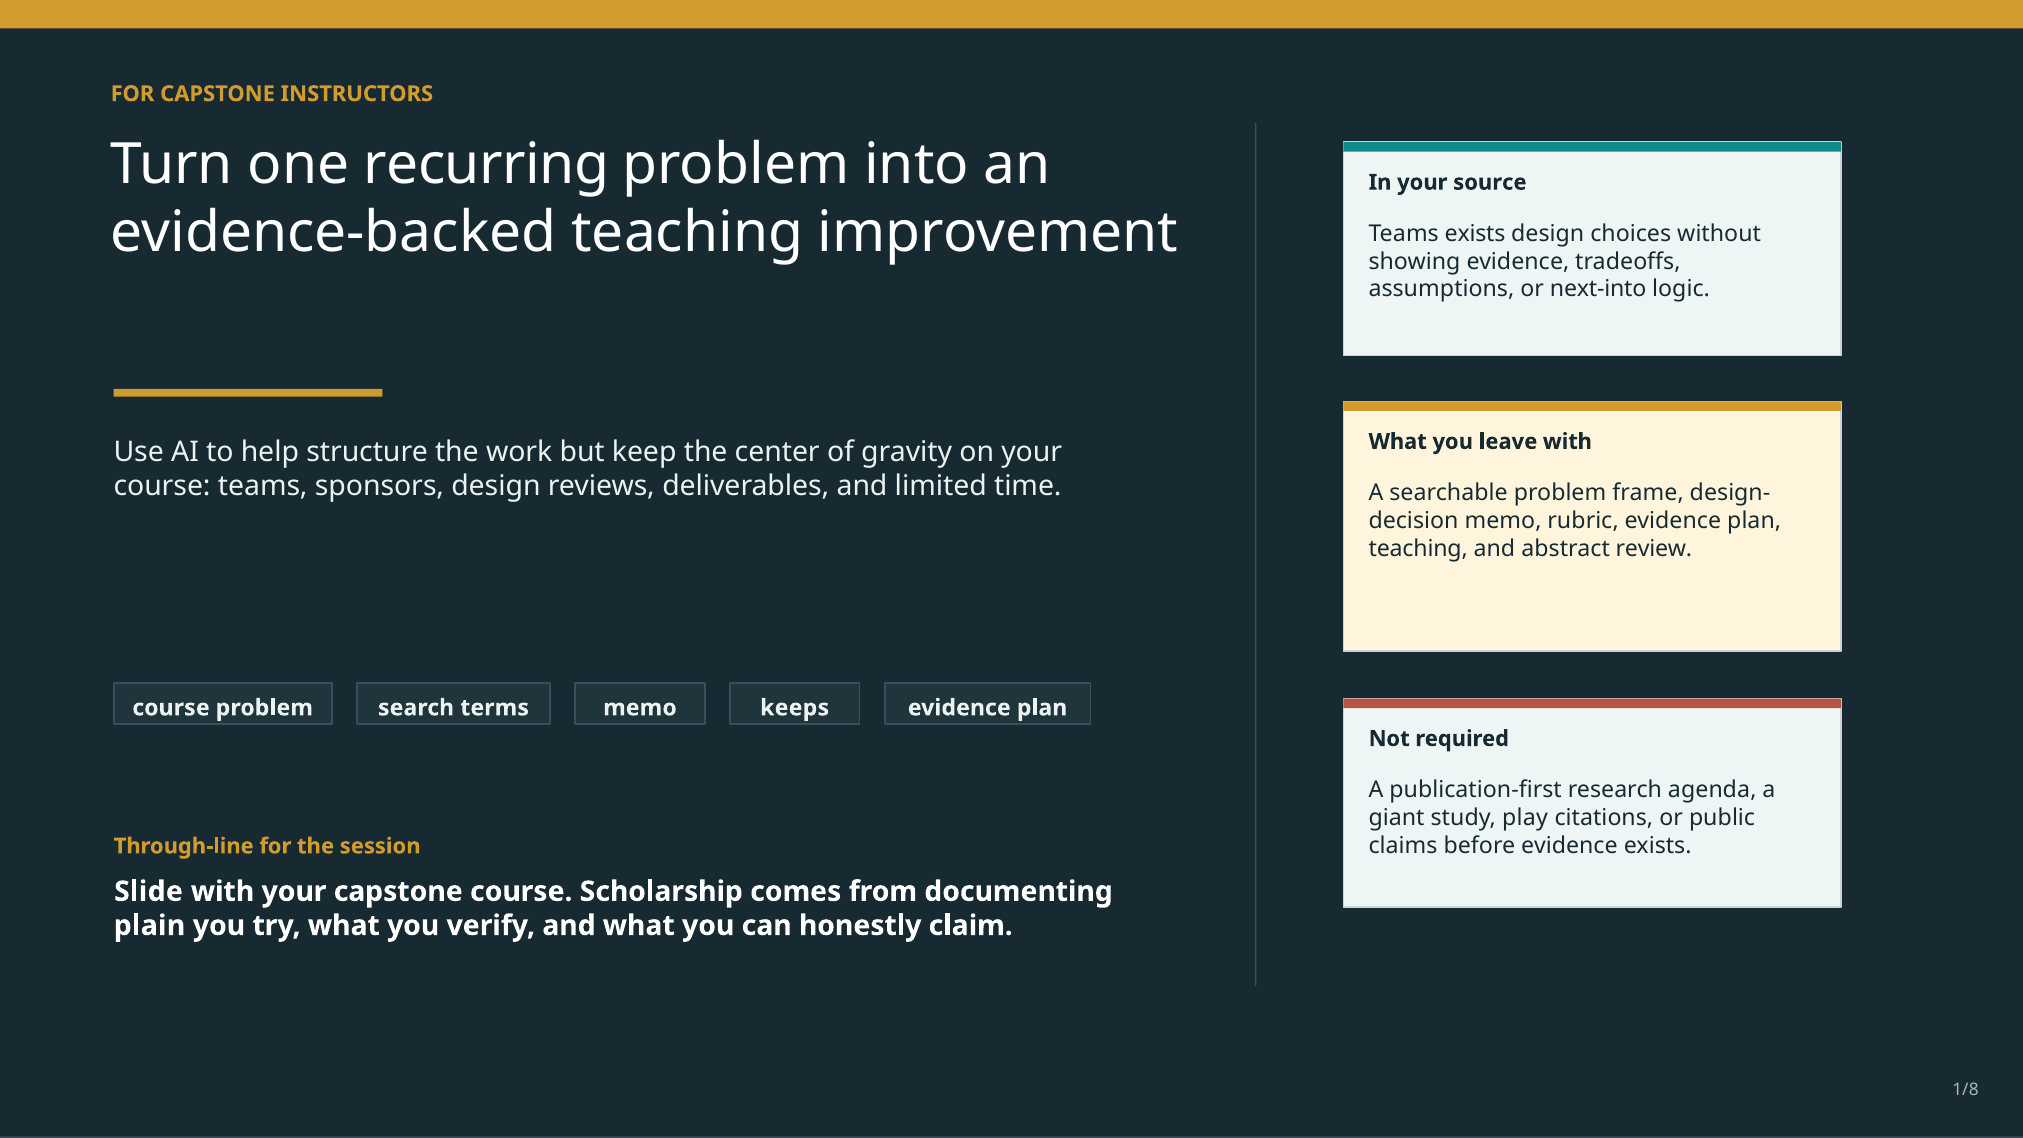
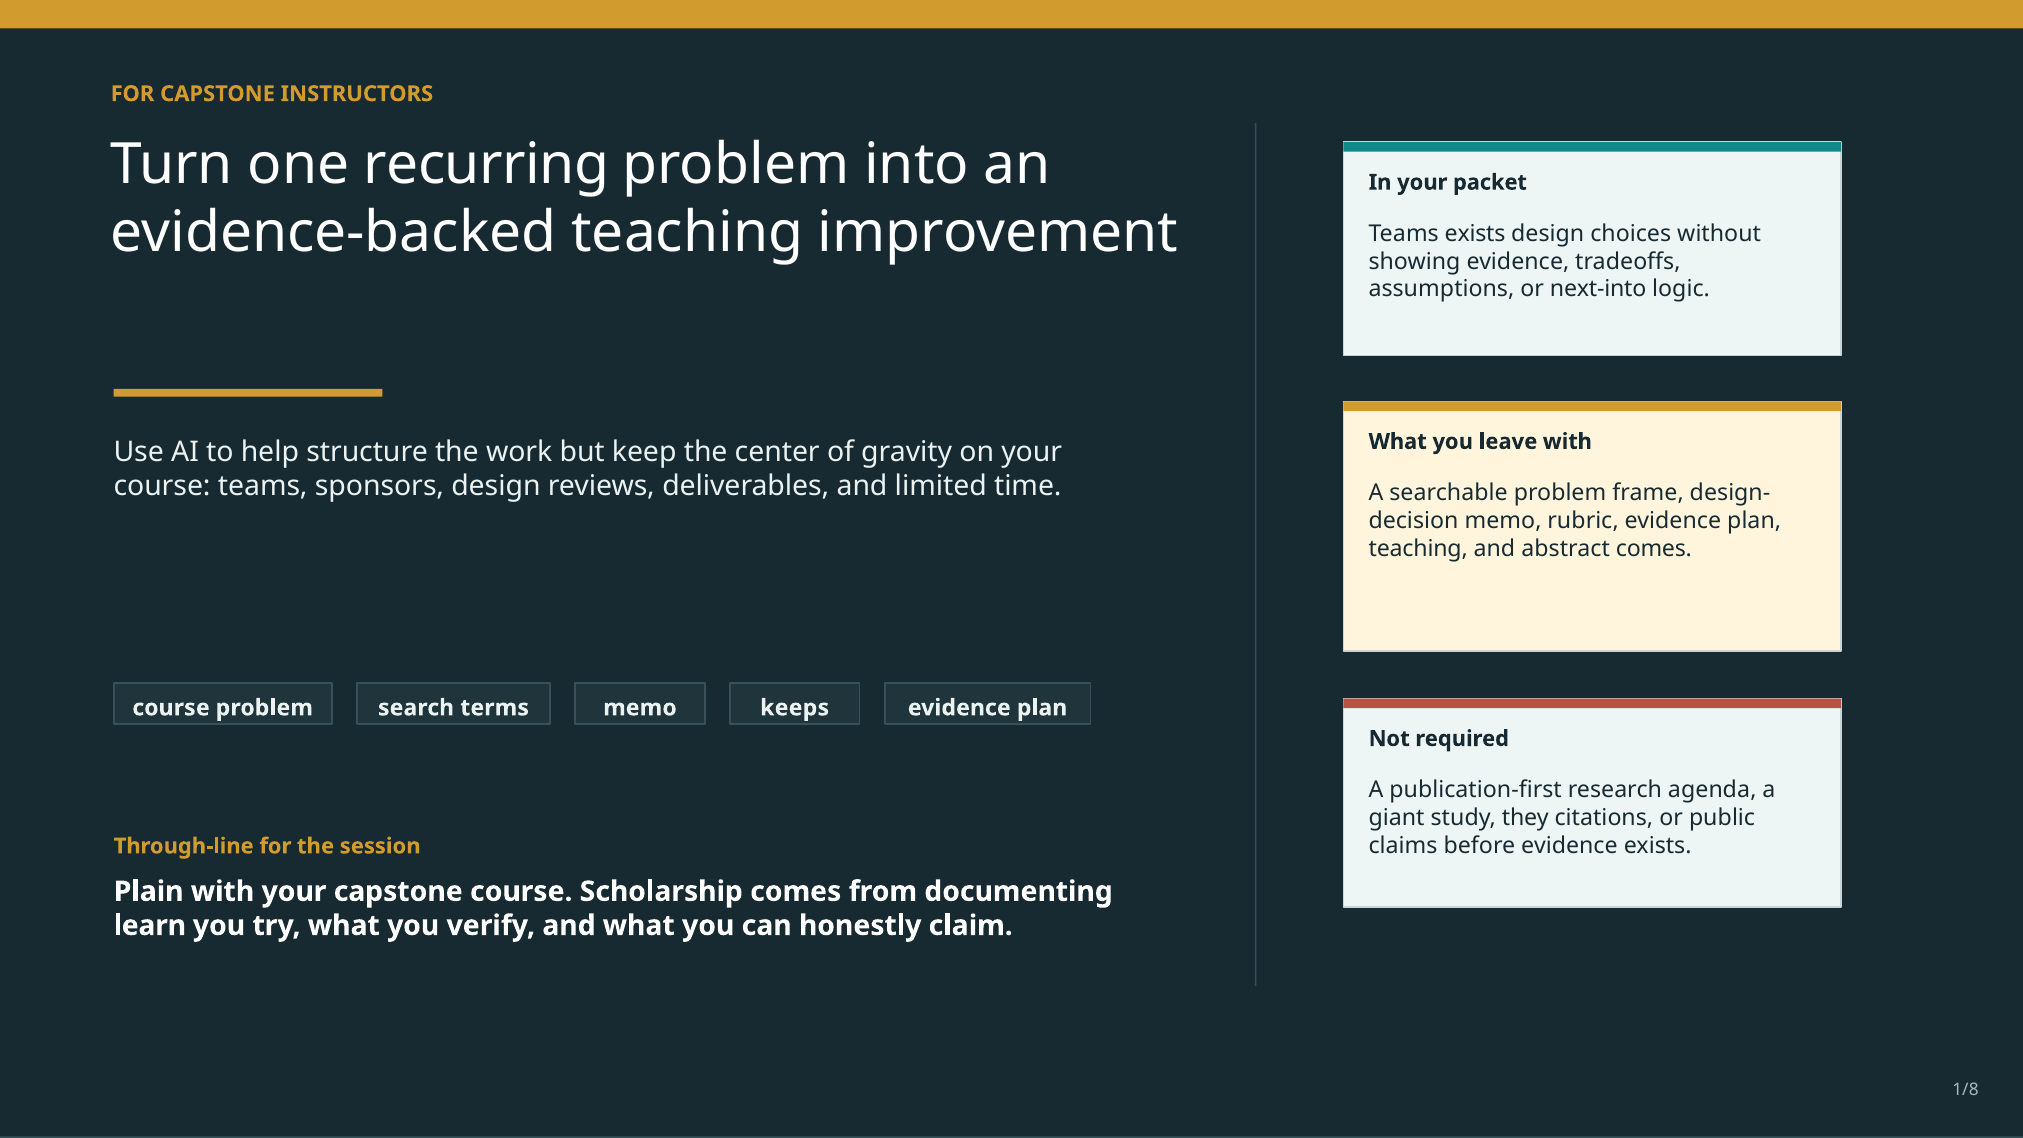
source: source -> packet
abstract review: review -> comes
play: play -> they
Slide: Slide -> Plain
plain: plain -> learn
